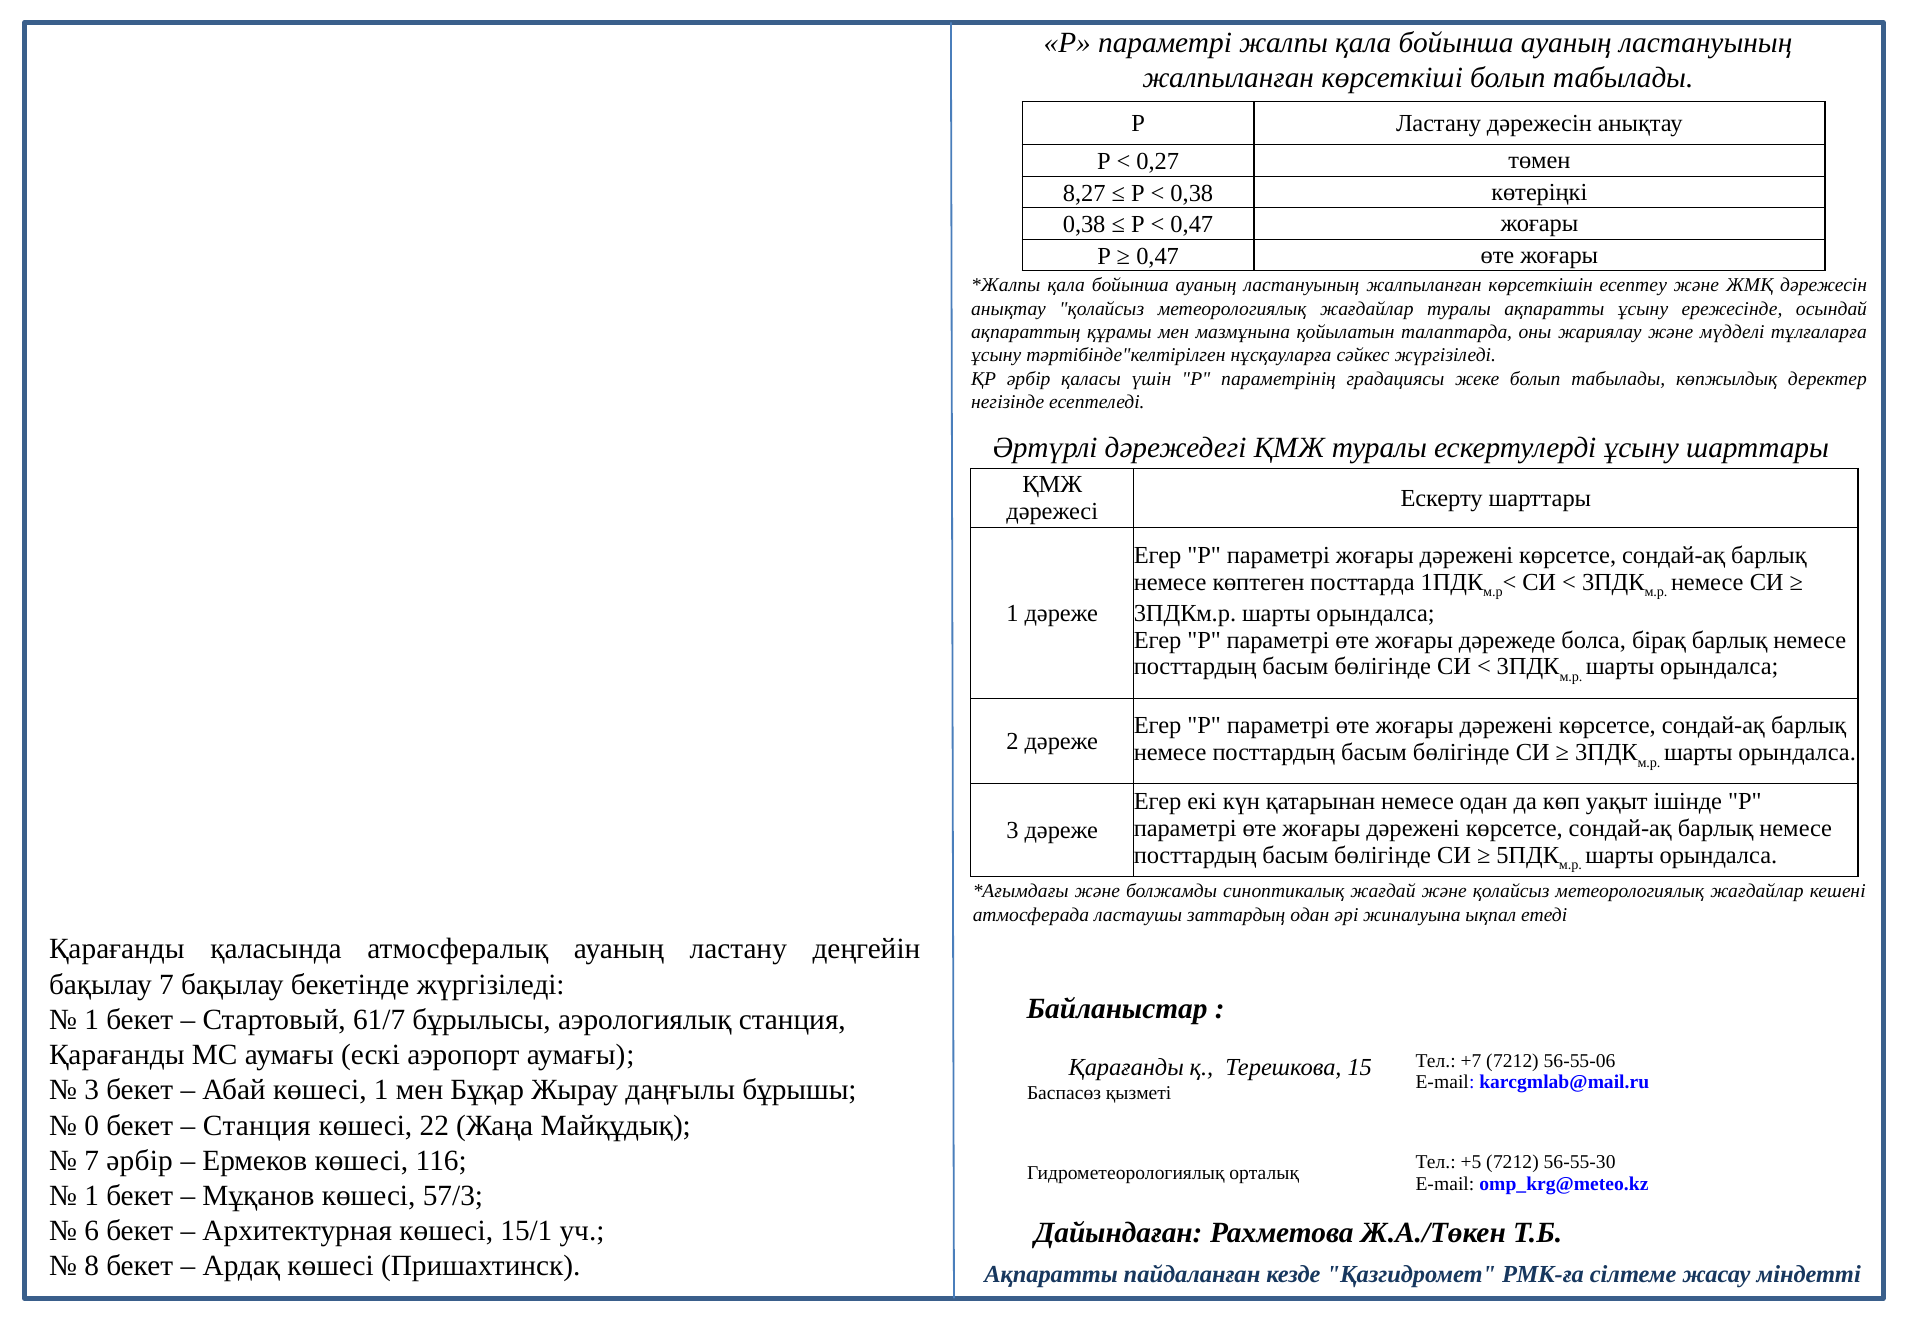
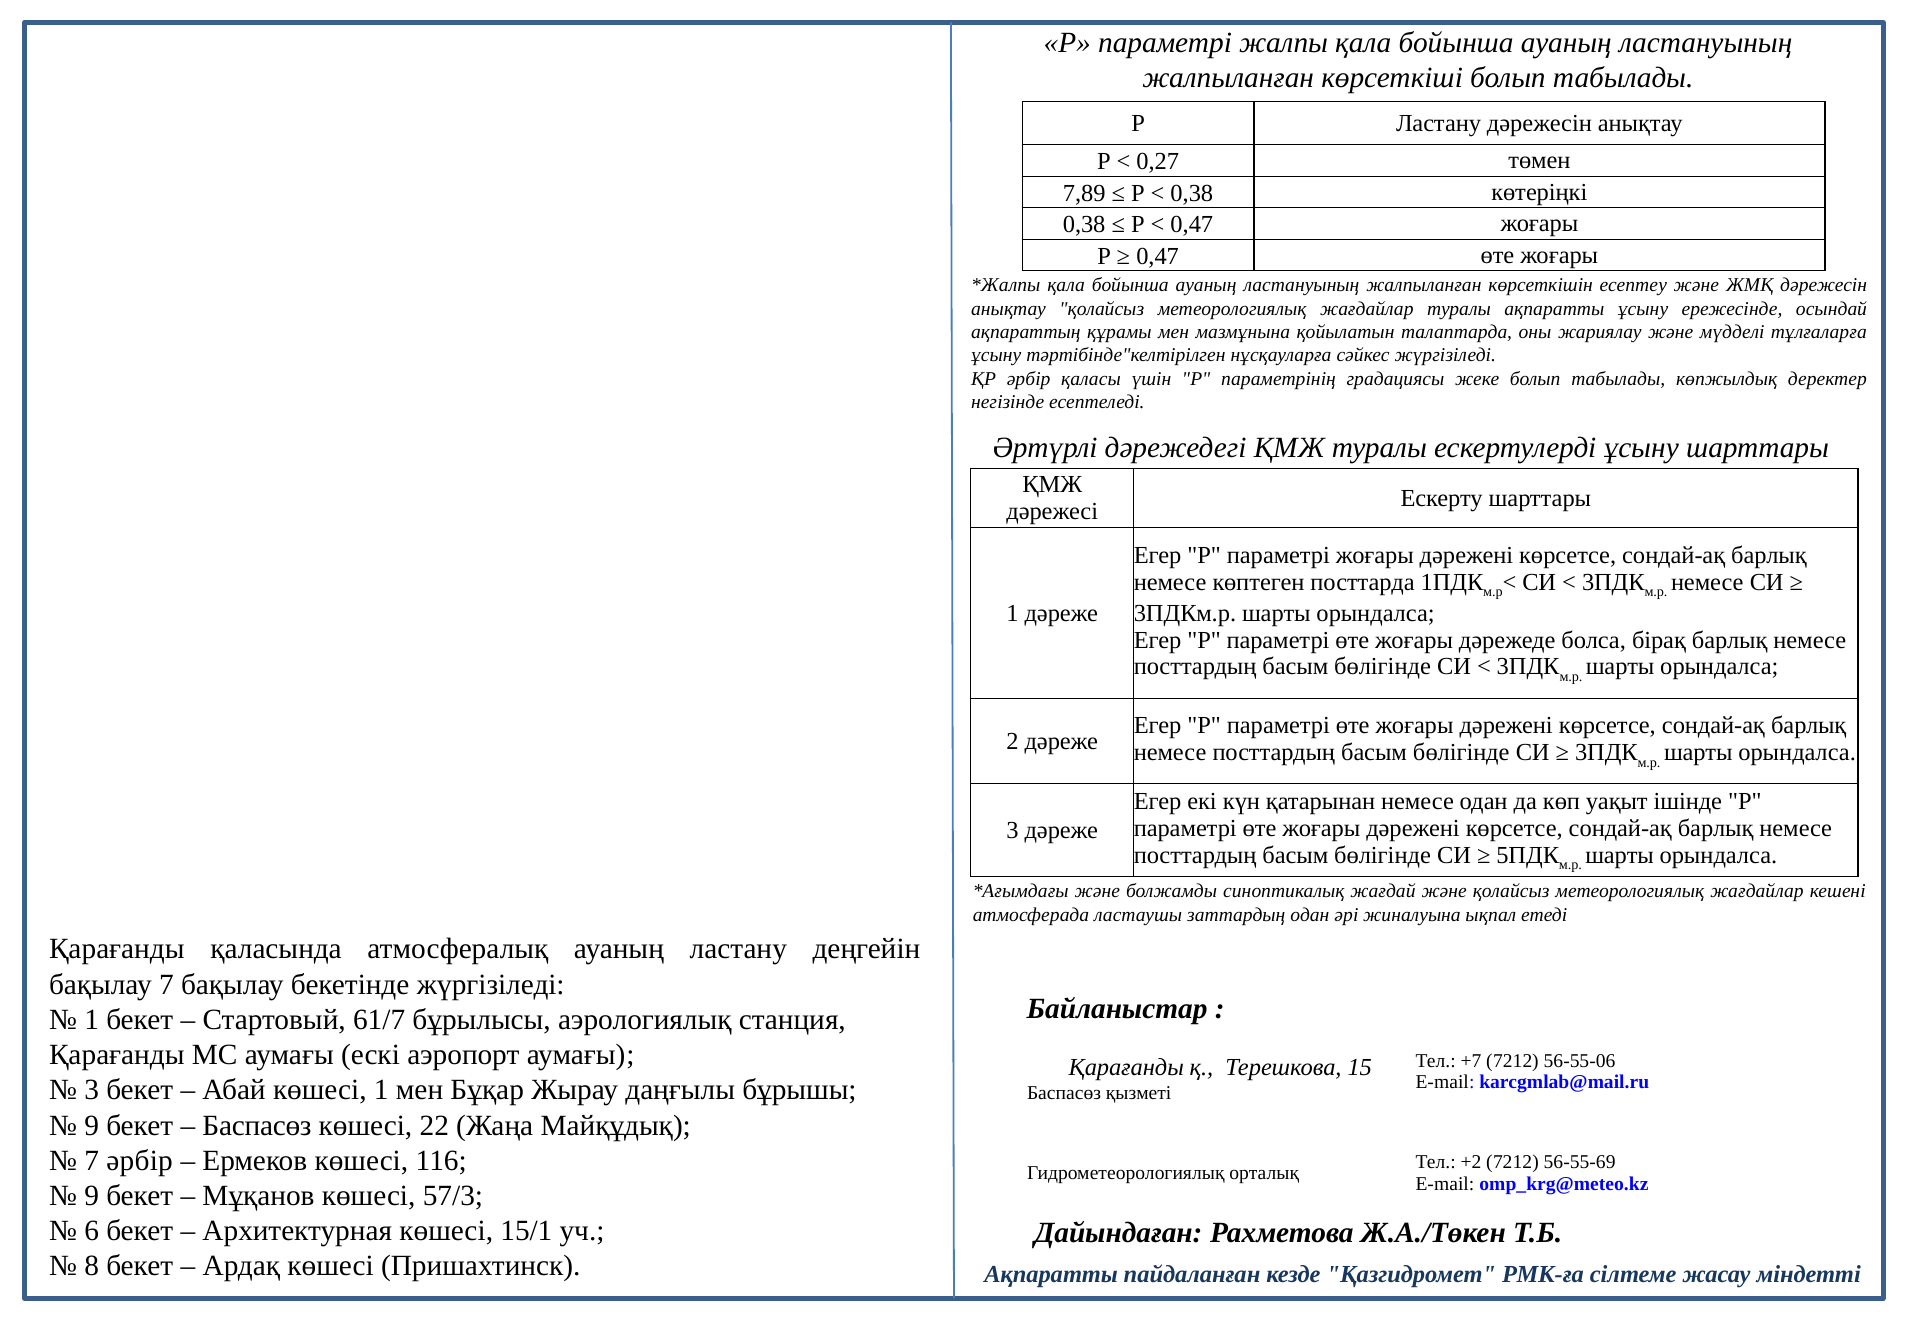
8,27: 8,27 -> 7,89
0 at (92, 1125): 0 -> 9
Станция at (257, 1125): Станция -> Баспасөз
+5: +5 -> +2
56-55-30: 56-55-30 -> 56-55-69
1 at (92, 1196): 1 -> 9
